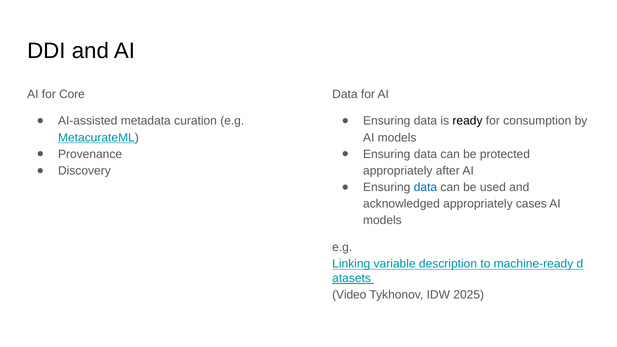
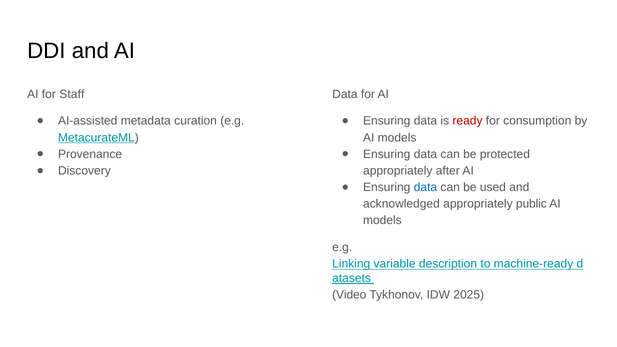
Core: Core -> Staff
ready colour: black -> red
cases: cases -> public
